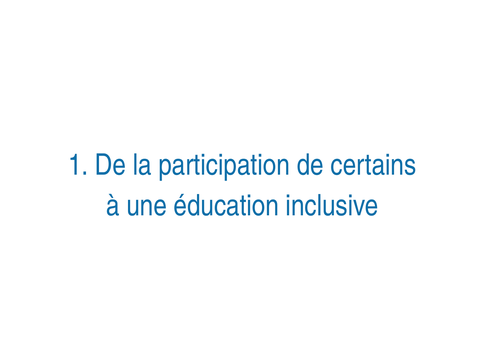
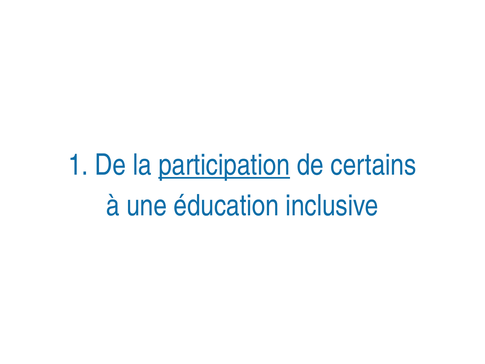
participation underline: none -> present
